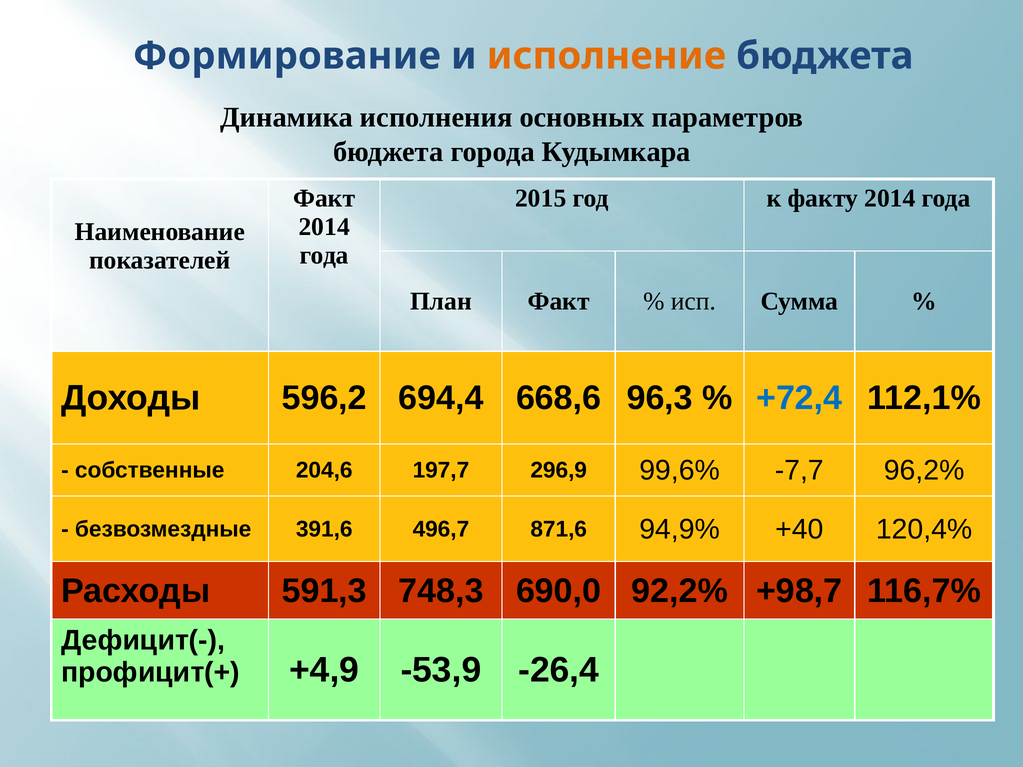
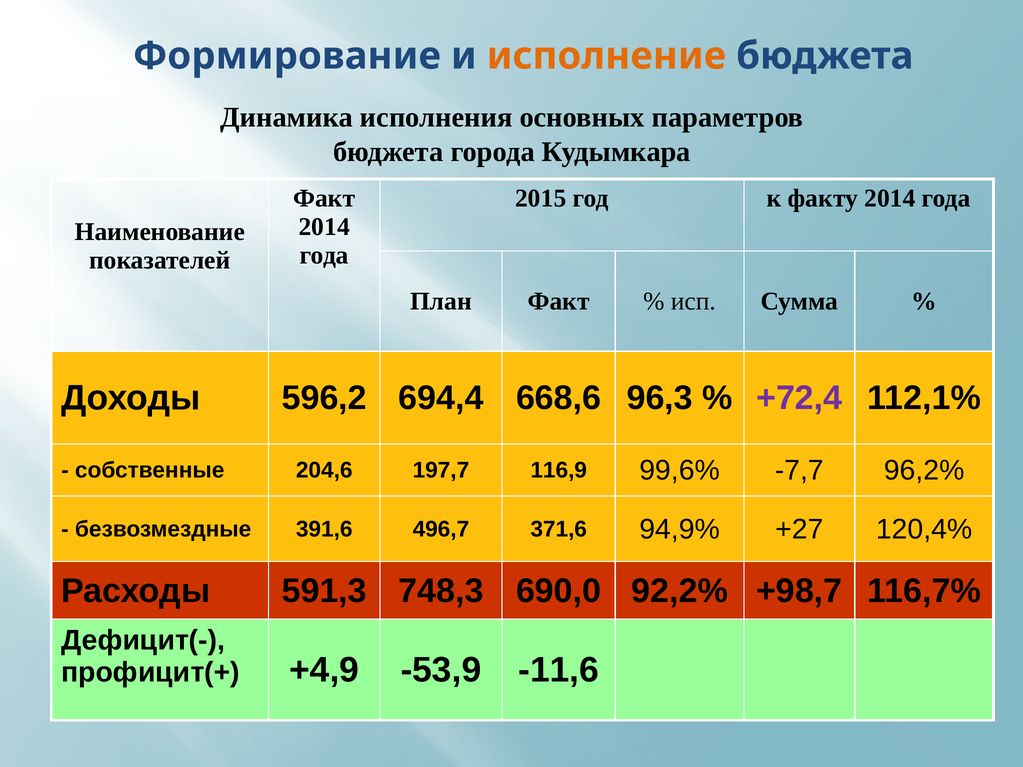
+72,4 colour: blue -> purple
296,9: 296,9 -> 116,9
871,6: 871,6 -> 371,6
+40: +40 -> +27
-26,4: -26,4 -> -11,6
